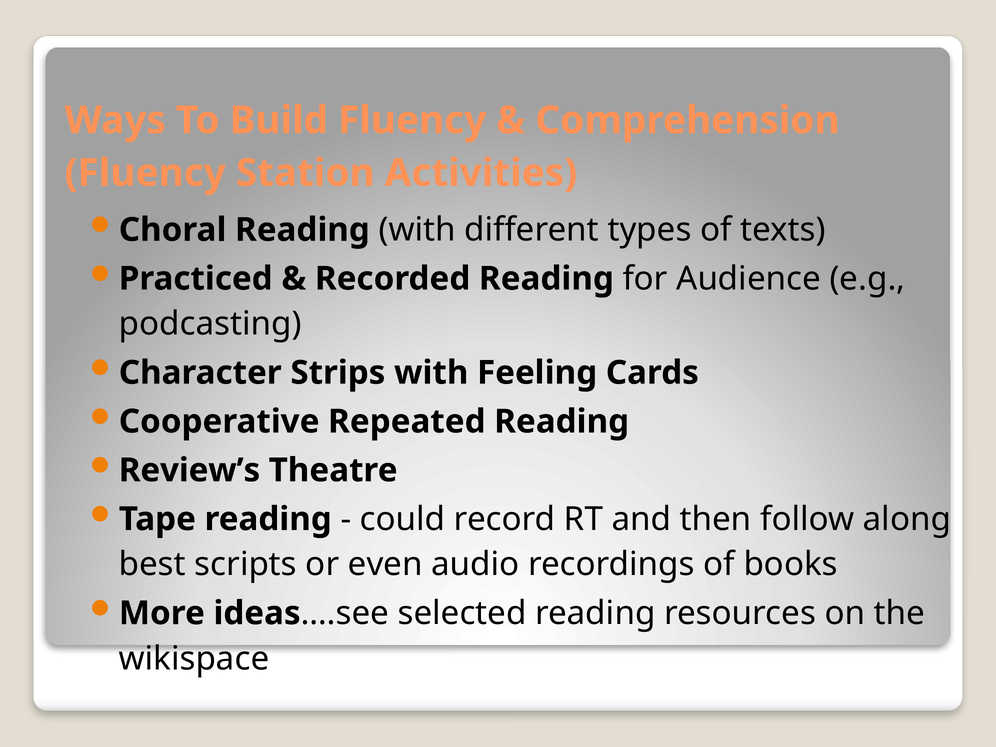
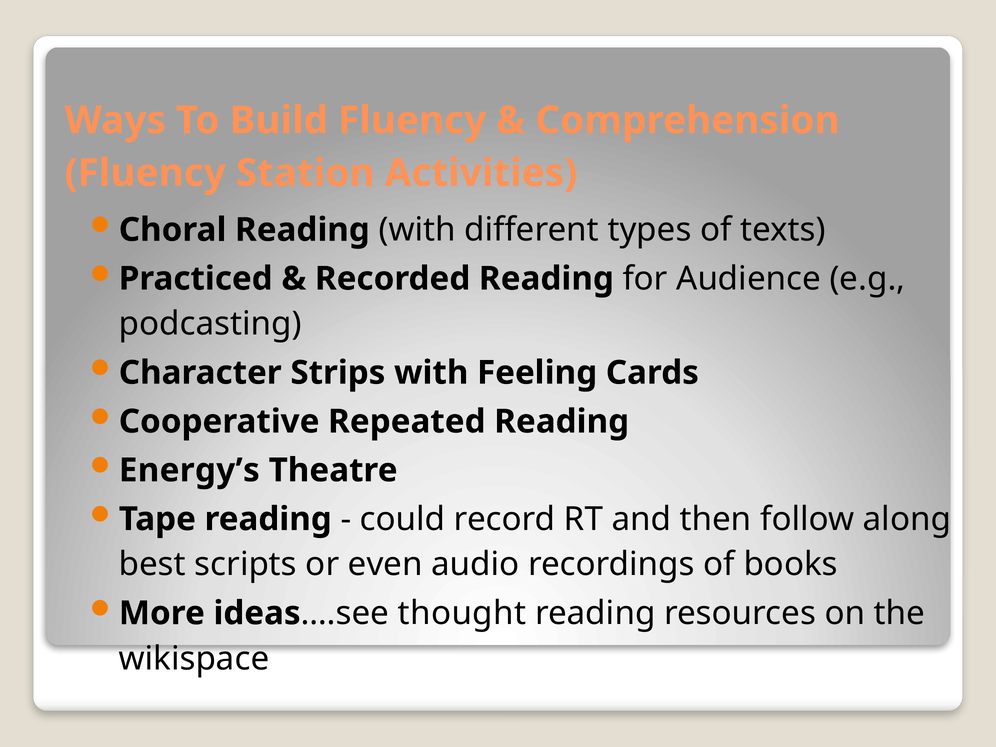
Review’s: Review’s -> Energy’s
selected: selected -> thought
